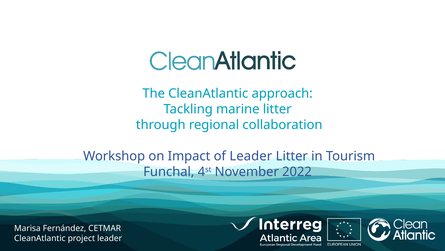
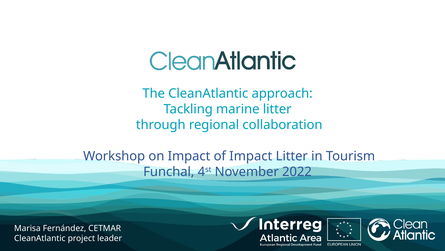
of Leader: Leader -> Impact
